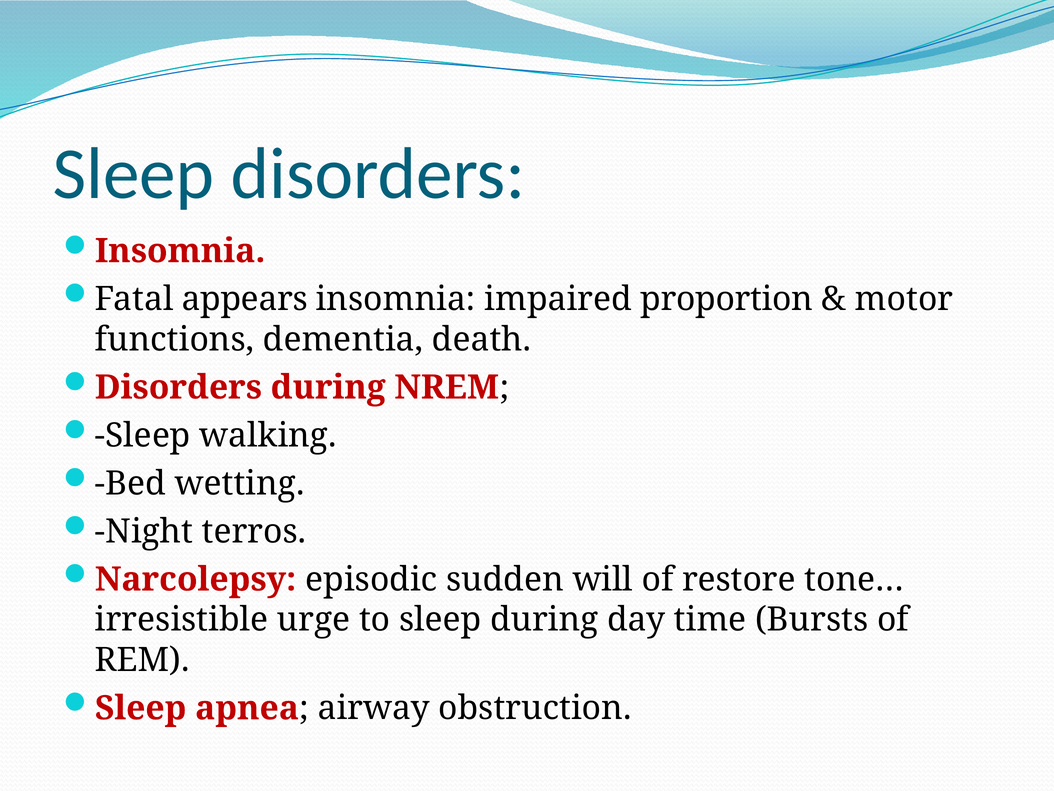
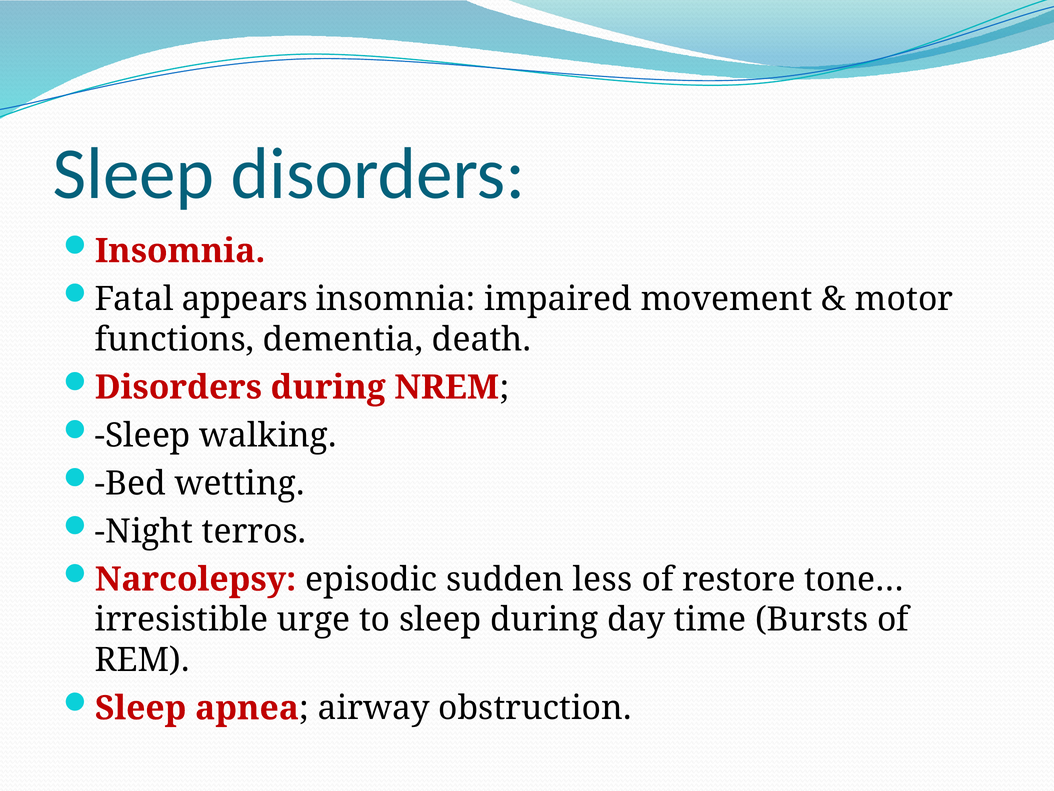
proportion: proportion -> movement
will: will -> less
